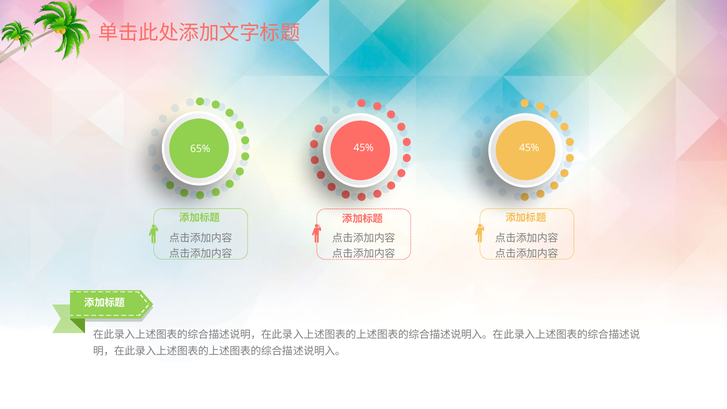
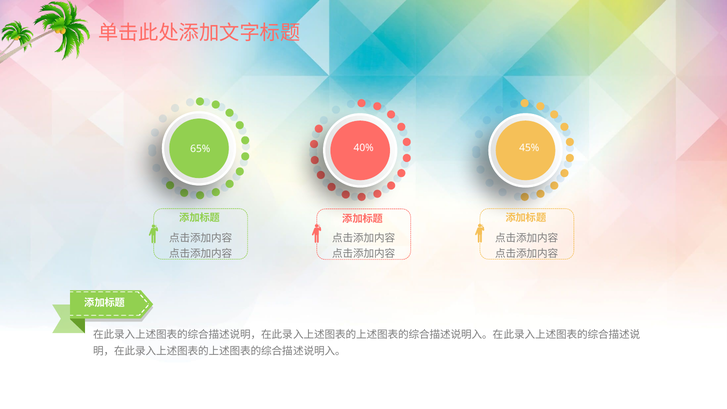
65% 45%: 45% -> 40%
